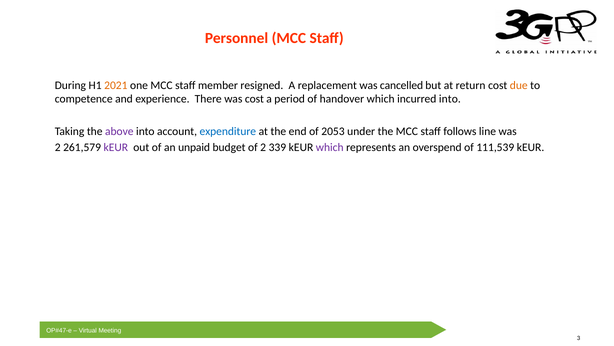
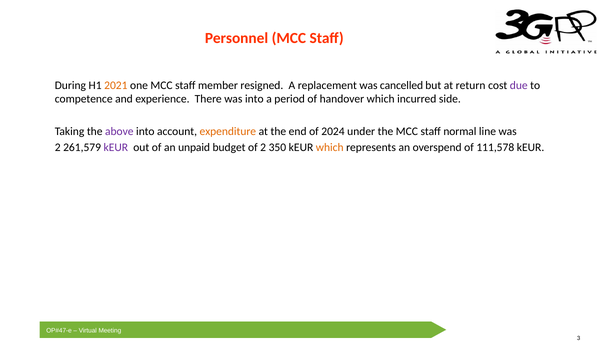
due colour: orange -> purple
was cost: cost -> into
incurred into: into -> side
expenditure colour: blue -> orange
2053: 2053 -> 2024
follows: follows -> normal
339: 339 -> 350
which at (330, 147) colour: purple -> orange
111,539: 111,539 -> 111,578
